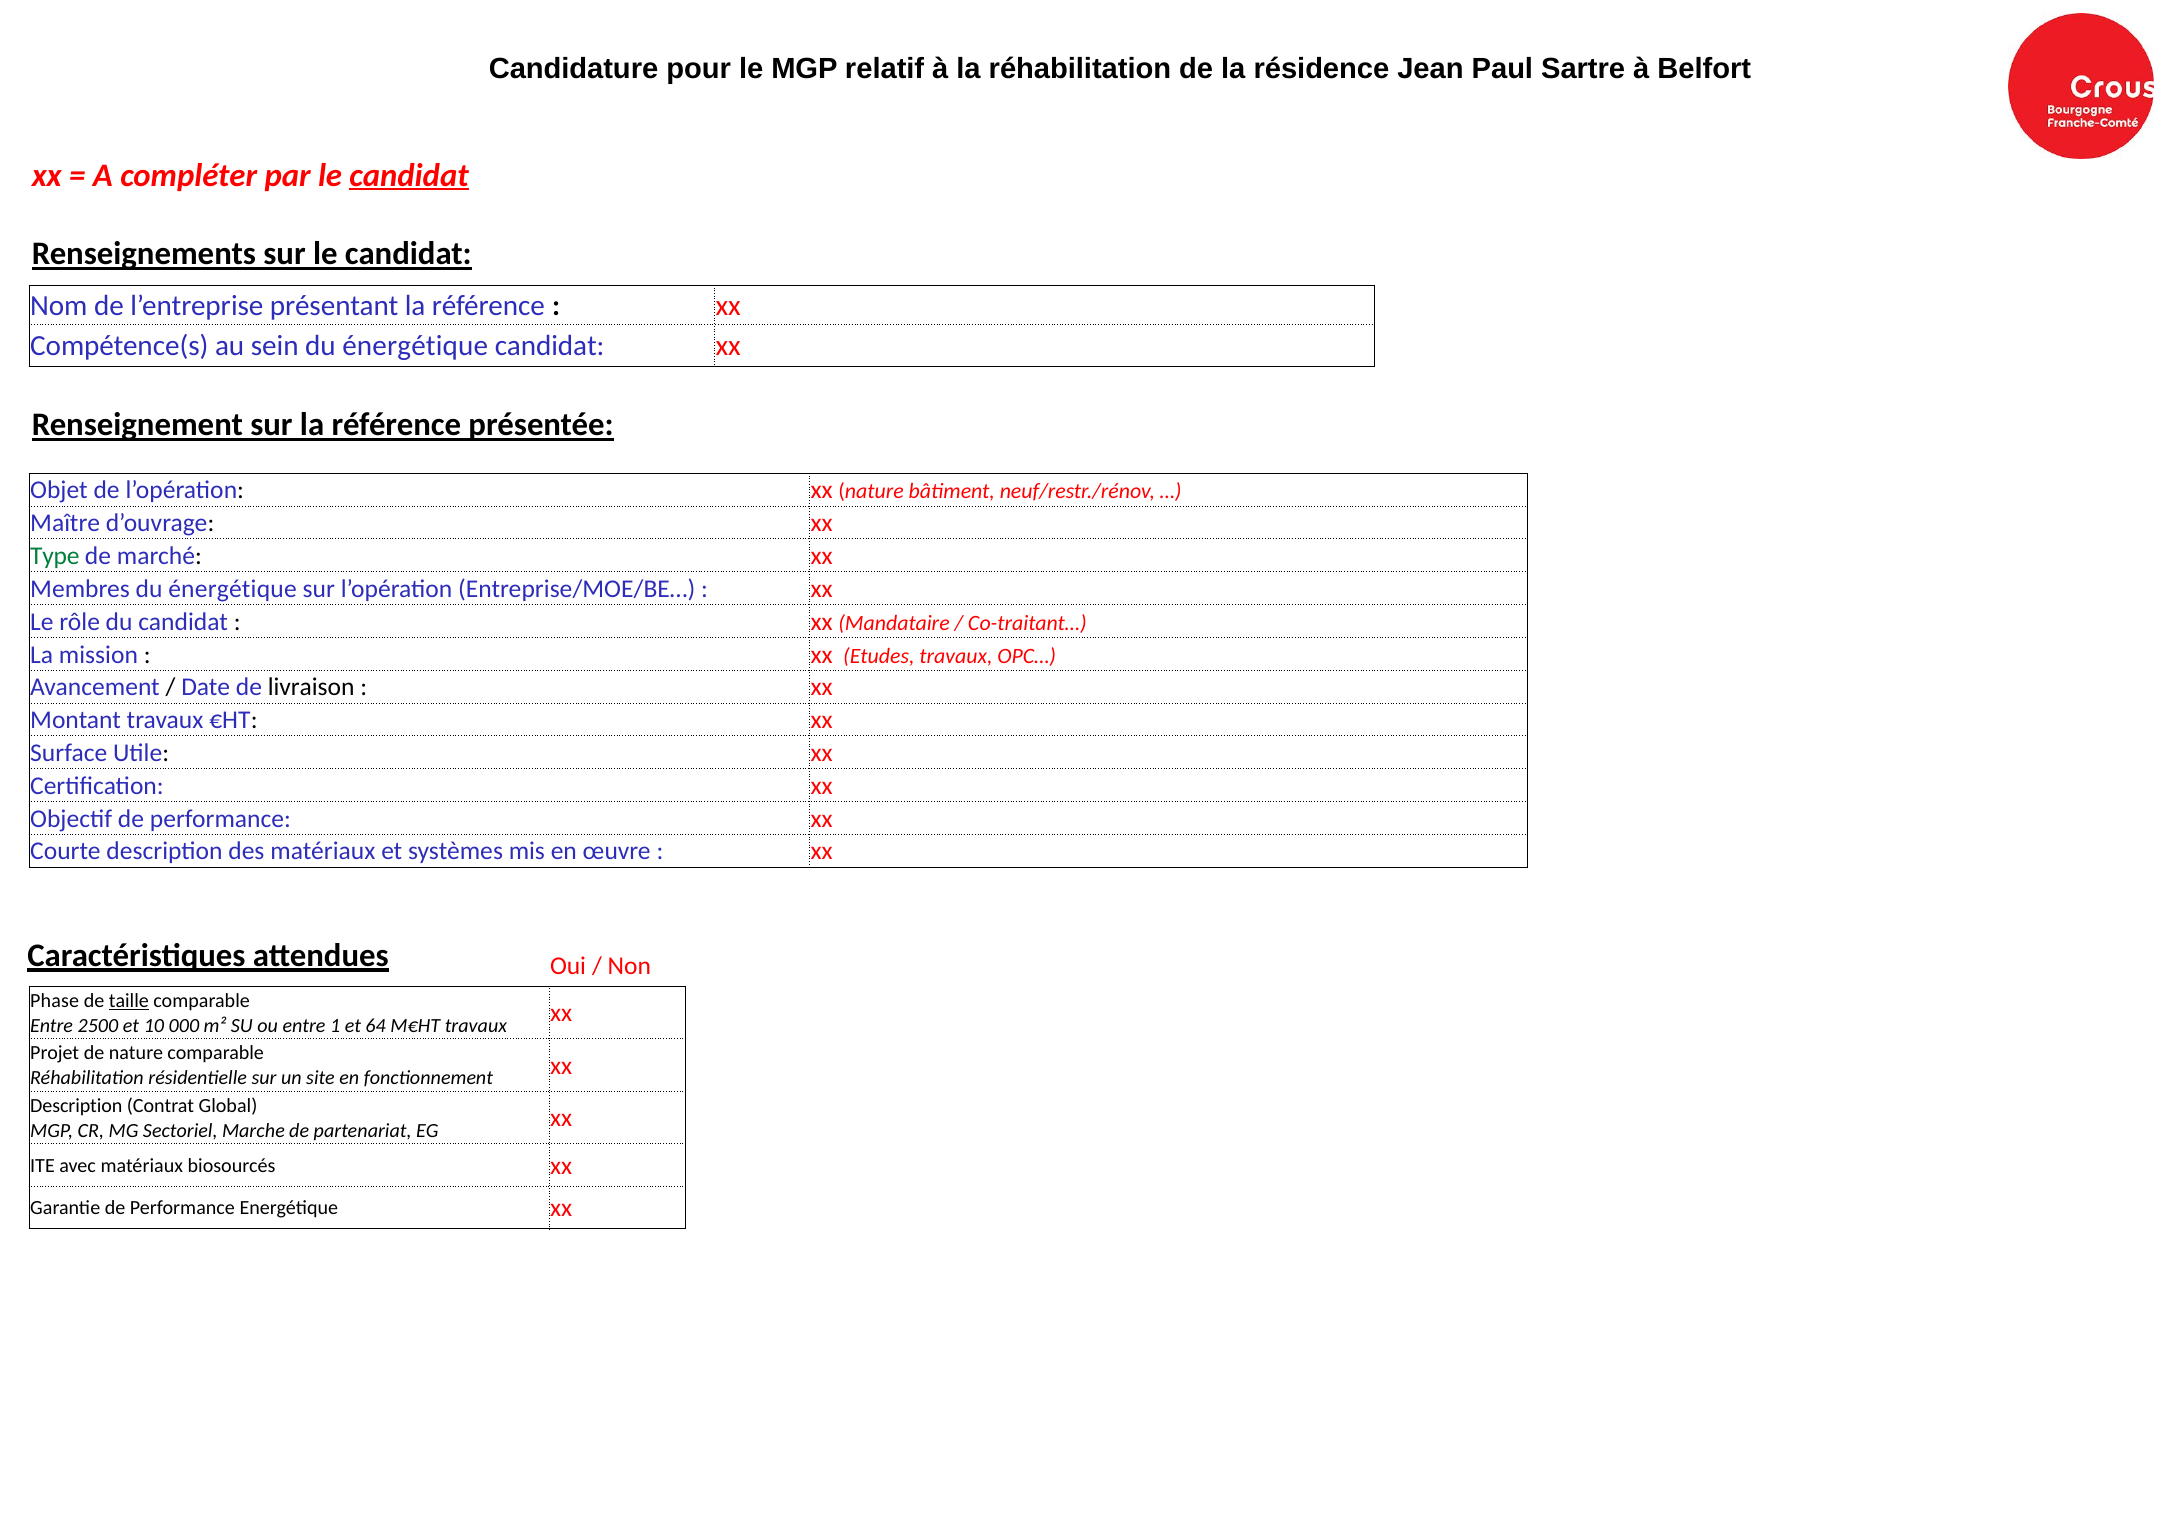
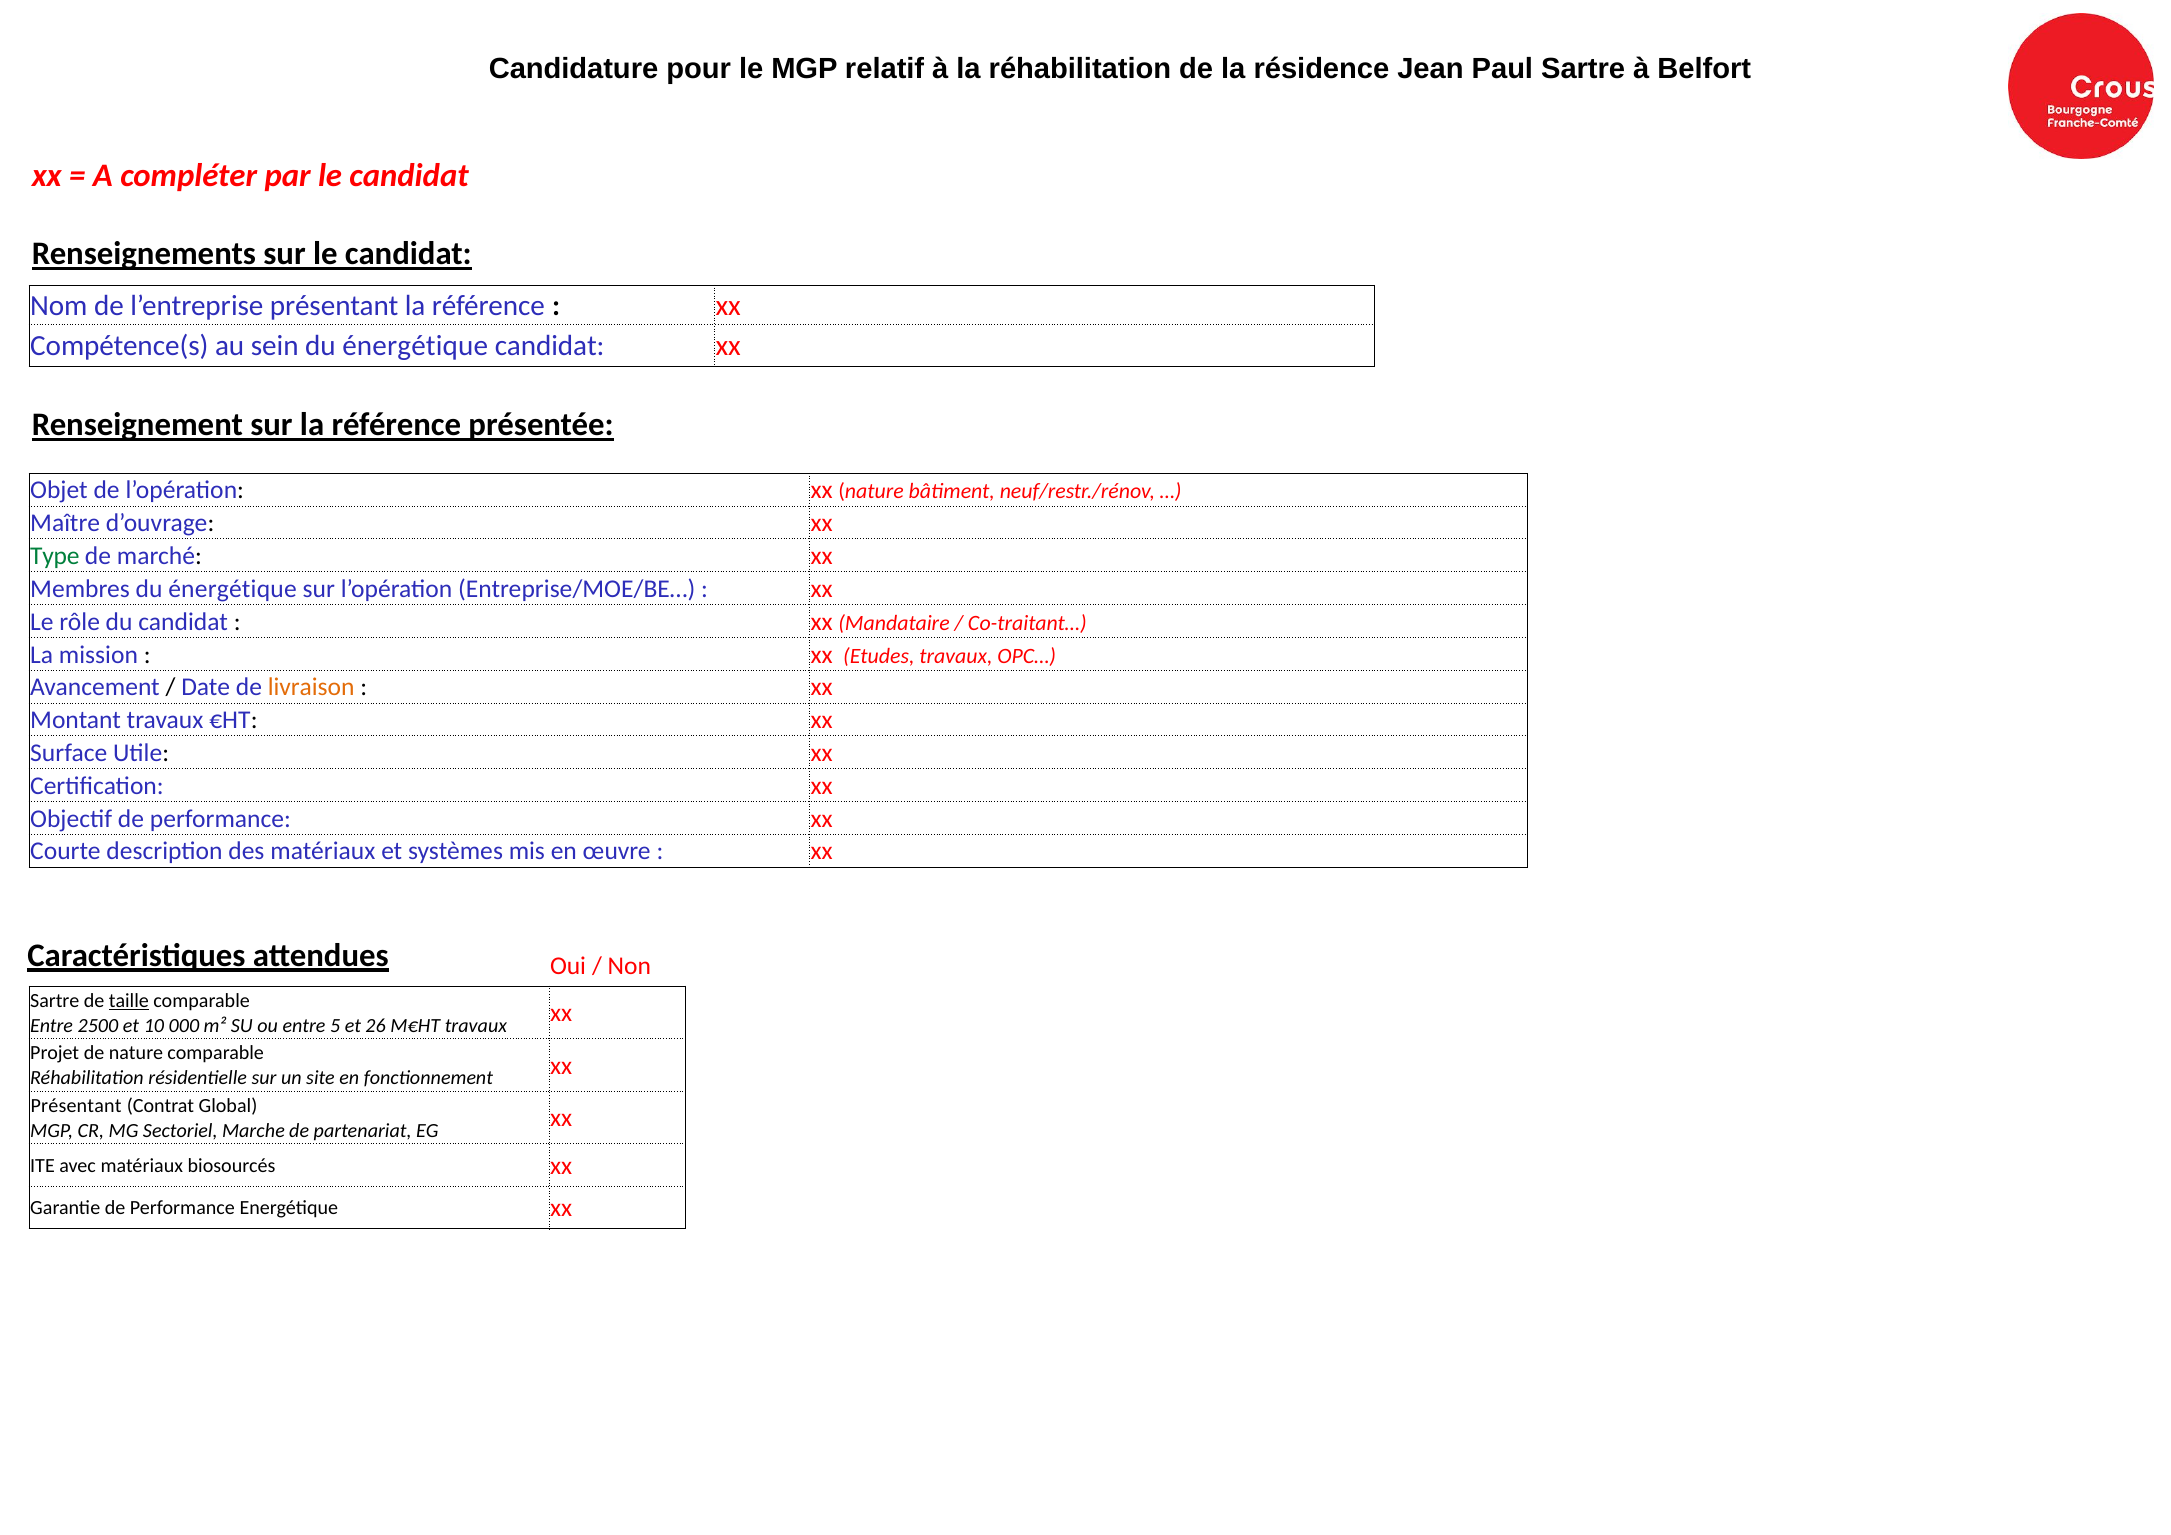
candidat at (409, 175) underline: present -> none
livraison colour: black -> orange
Phase at (55, 1001): Phase -> Sartre
1: 1 -> 5
64: 64 -> 26
Description at (76, 1106): Description -> Présentant
